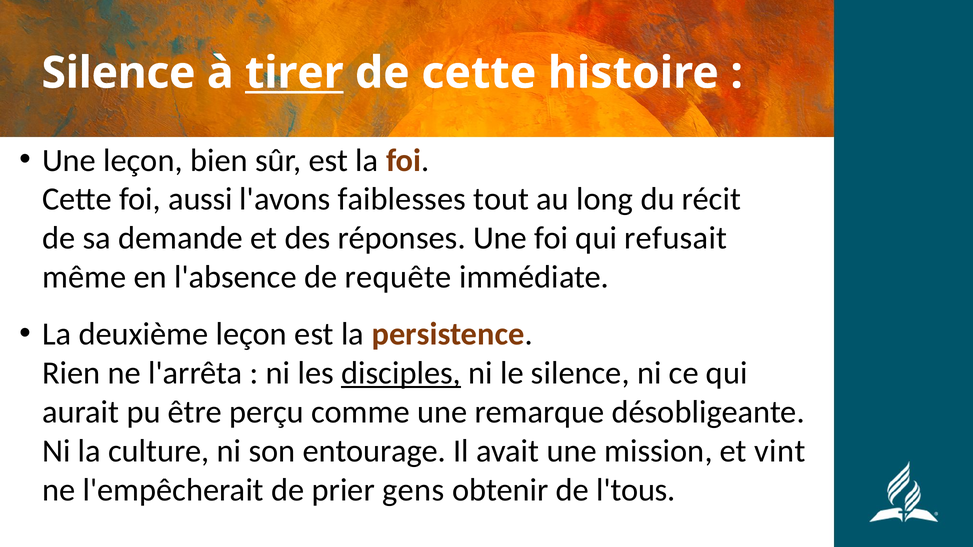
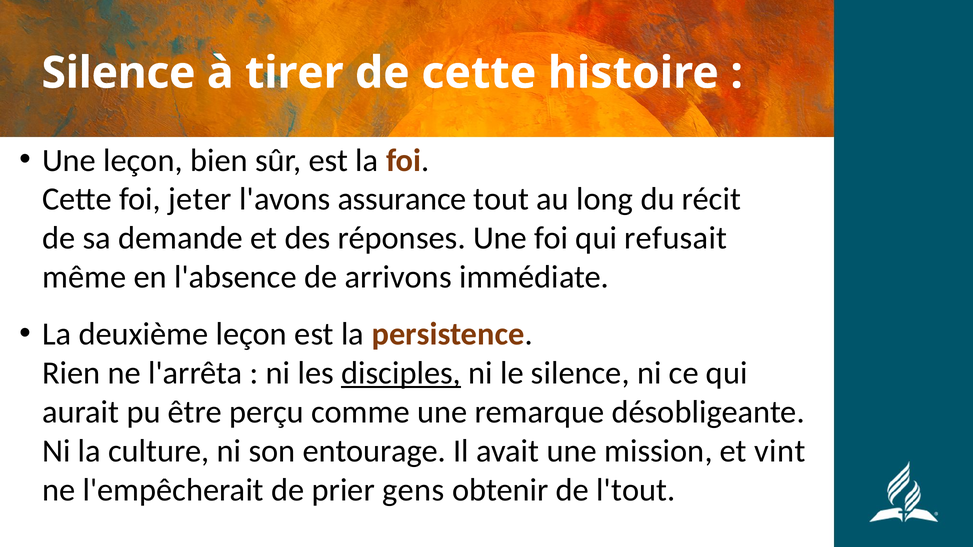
tirer underline: present -> none
aussi: aussi -> jeter
faiblesses: faiblesses -> assurance
requête: requête -> arrivons
l'tous: l'tous -> l'tout
